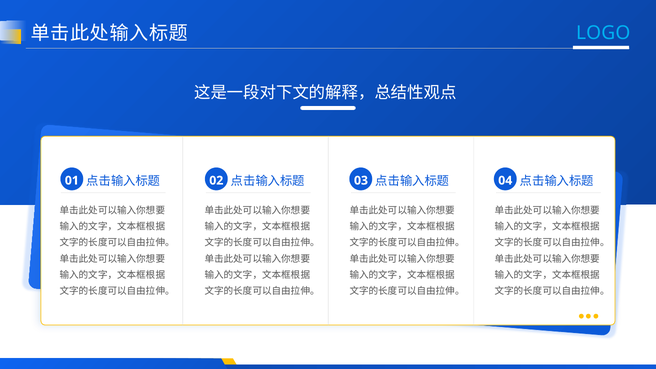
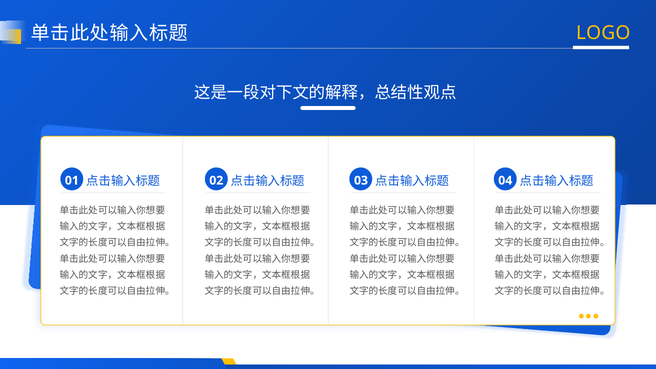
LOGO colour: light blue -> yellow
